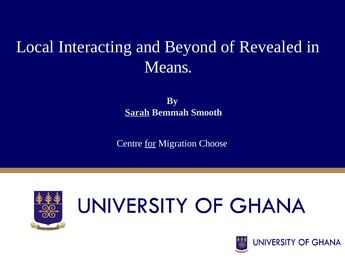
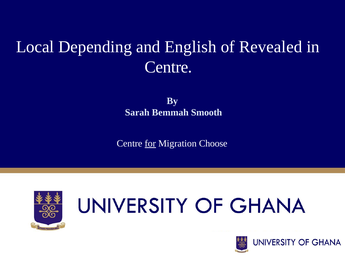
Interacting: Interacting -> Depending
Beyond: Beyond -> English
Means at (166, 67): Means -> Centre
Sarah underline: present -> none
